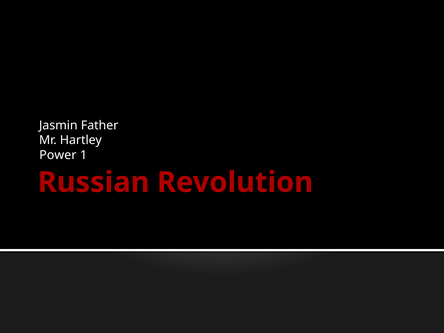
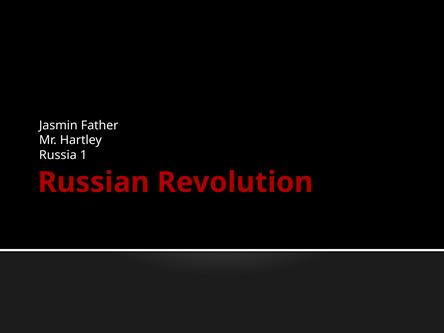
Power: Power -> Russia
